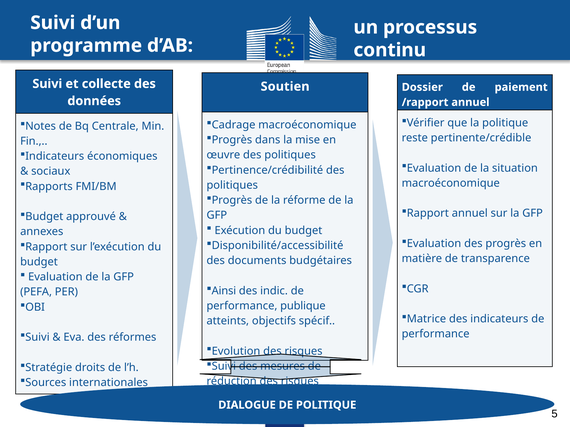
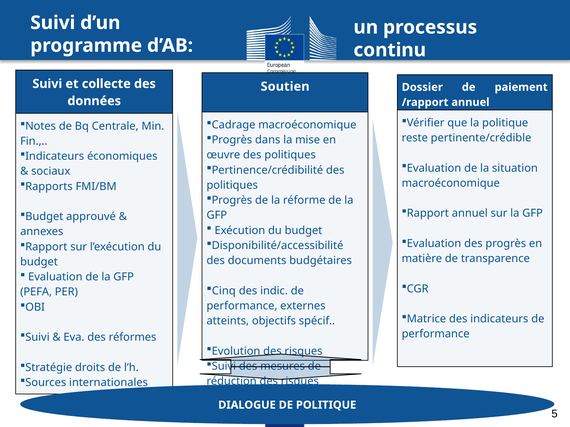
Ainsi: Ainsi -> Cinq
publique: publique -> externes
